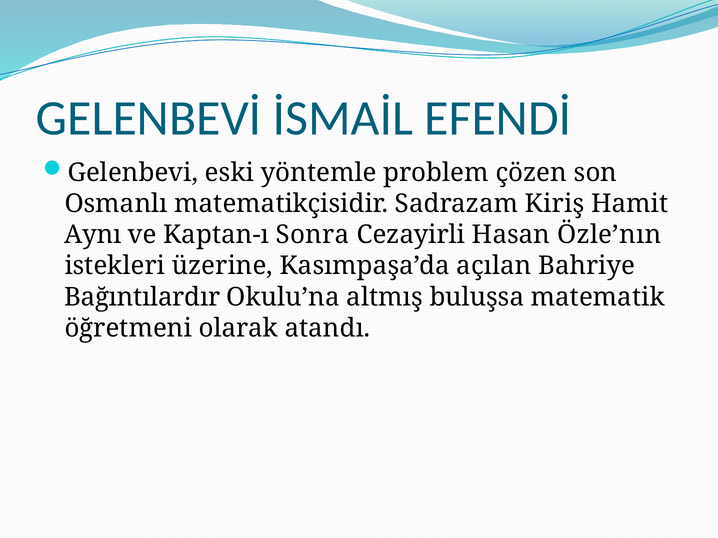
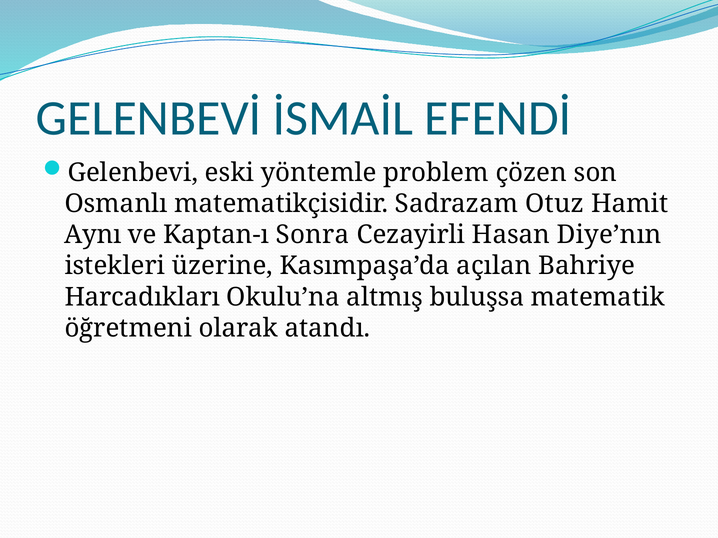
Kiriş: Kiriş -> Otuz
Özle’nın: Özle’nın -> Diye’nın
Bağıntılardır: Bağıntılardır -> Harcadıkları
